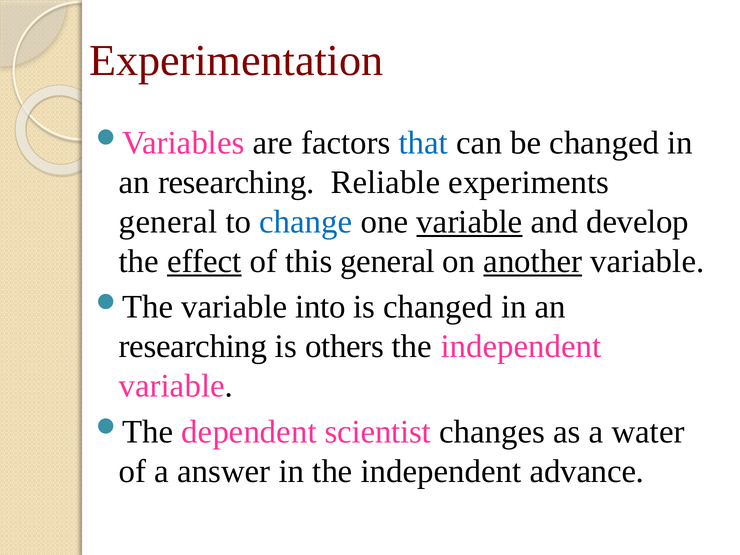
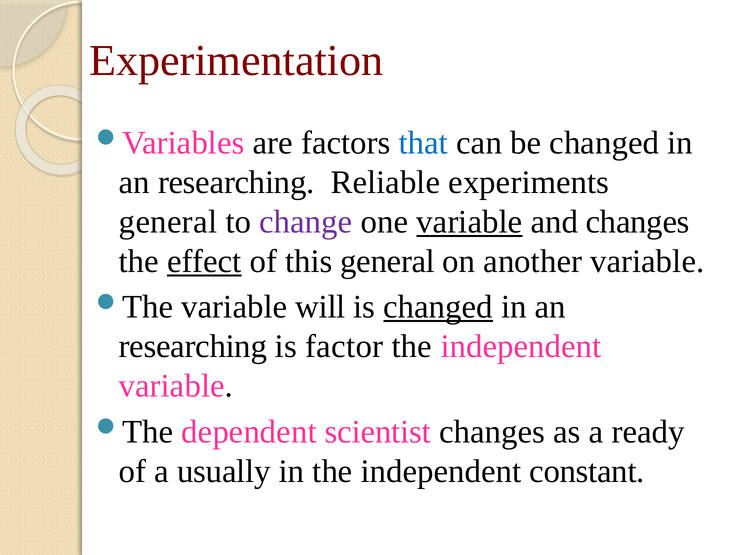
change colour: blue -> purple
and develop: develop -> changes
another underline: present -> none
into: into -> will
changed at (438, 307) underline: none -> present
others: others -> factor
water: water -> ready
answer: answer -> usually
advance: advance -> constant
